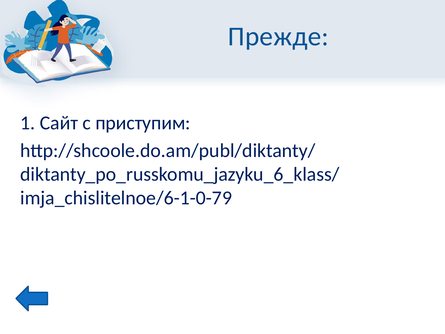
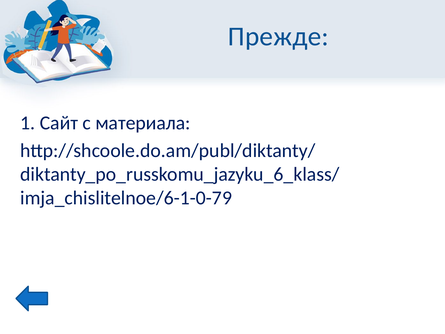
приступим: приступим -> материала
